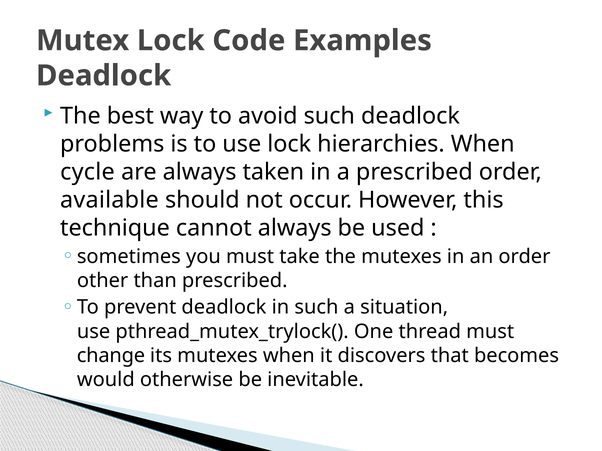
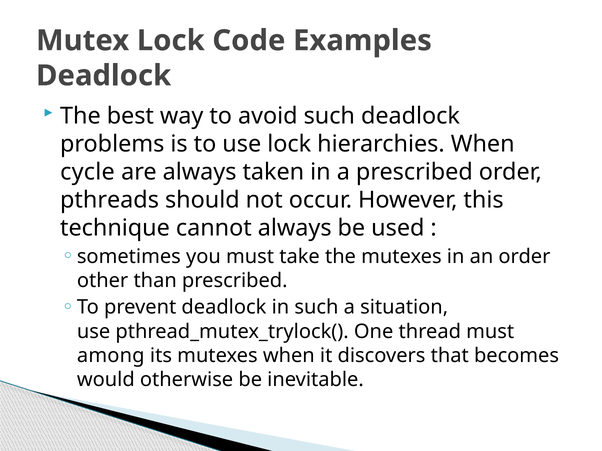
available: available -> pthreads
change: change -> among
